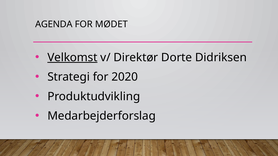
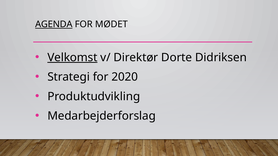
AGENDA underline: none -> present
